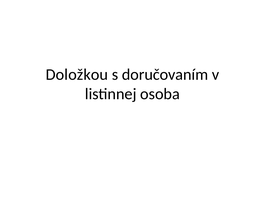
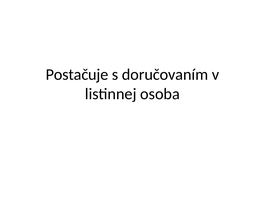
Doložkou: Doložkou -> Postačuje
